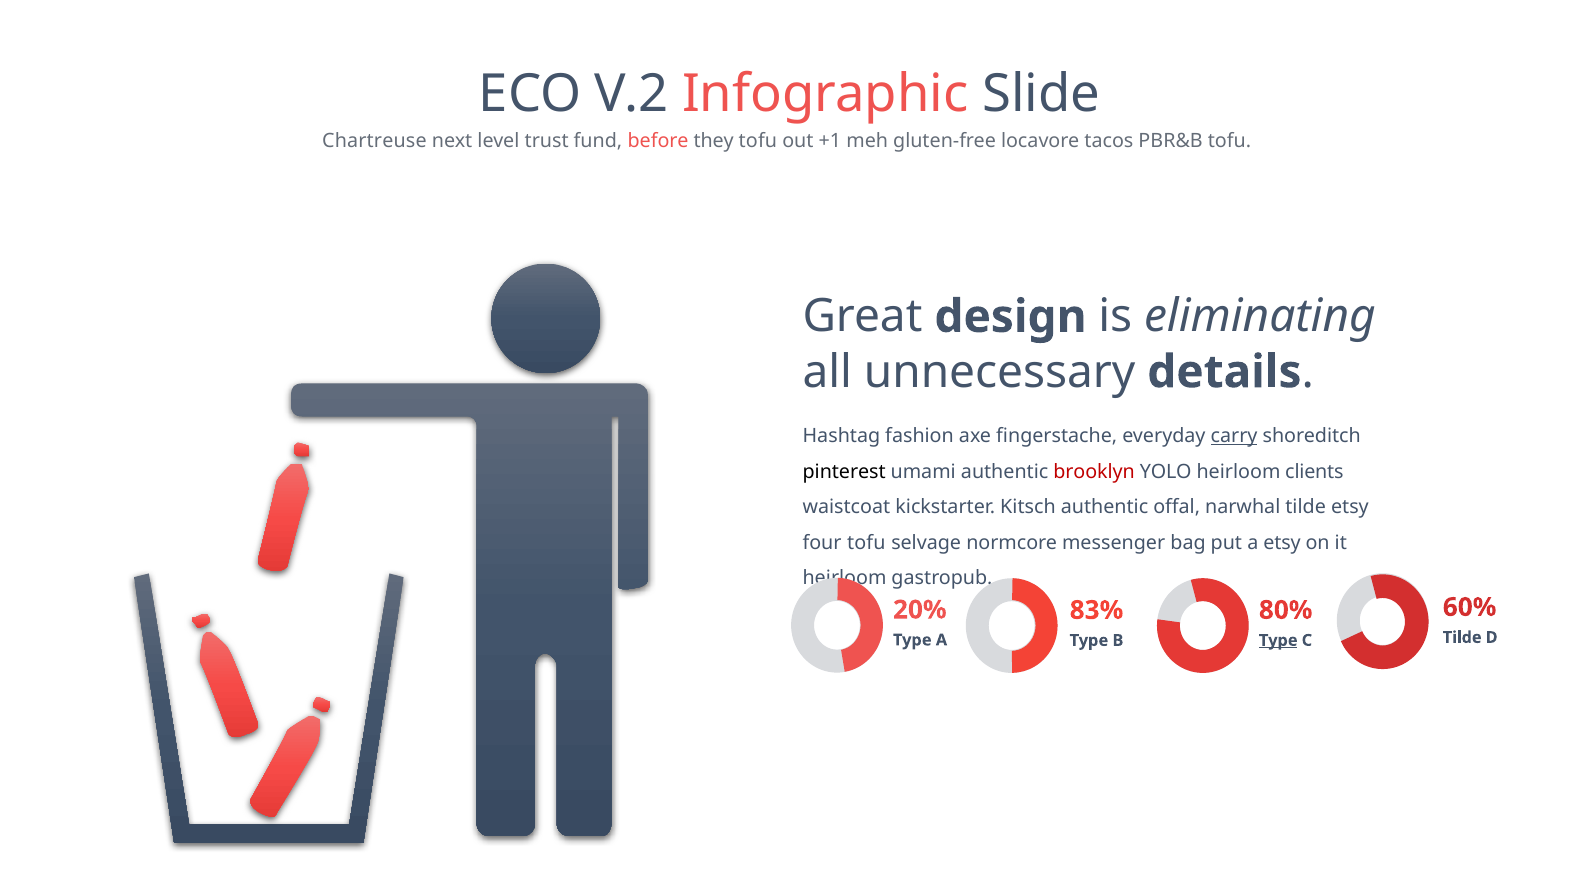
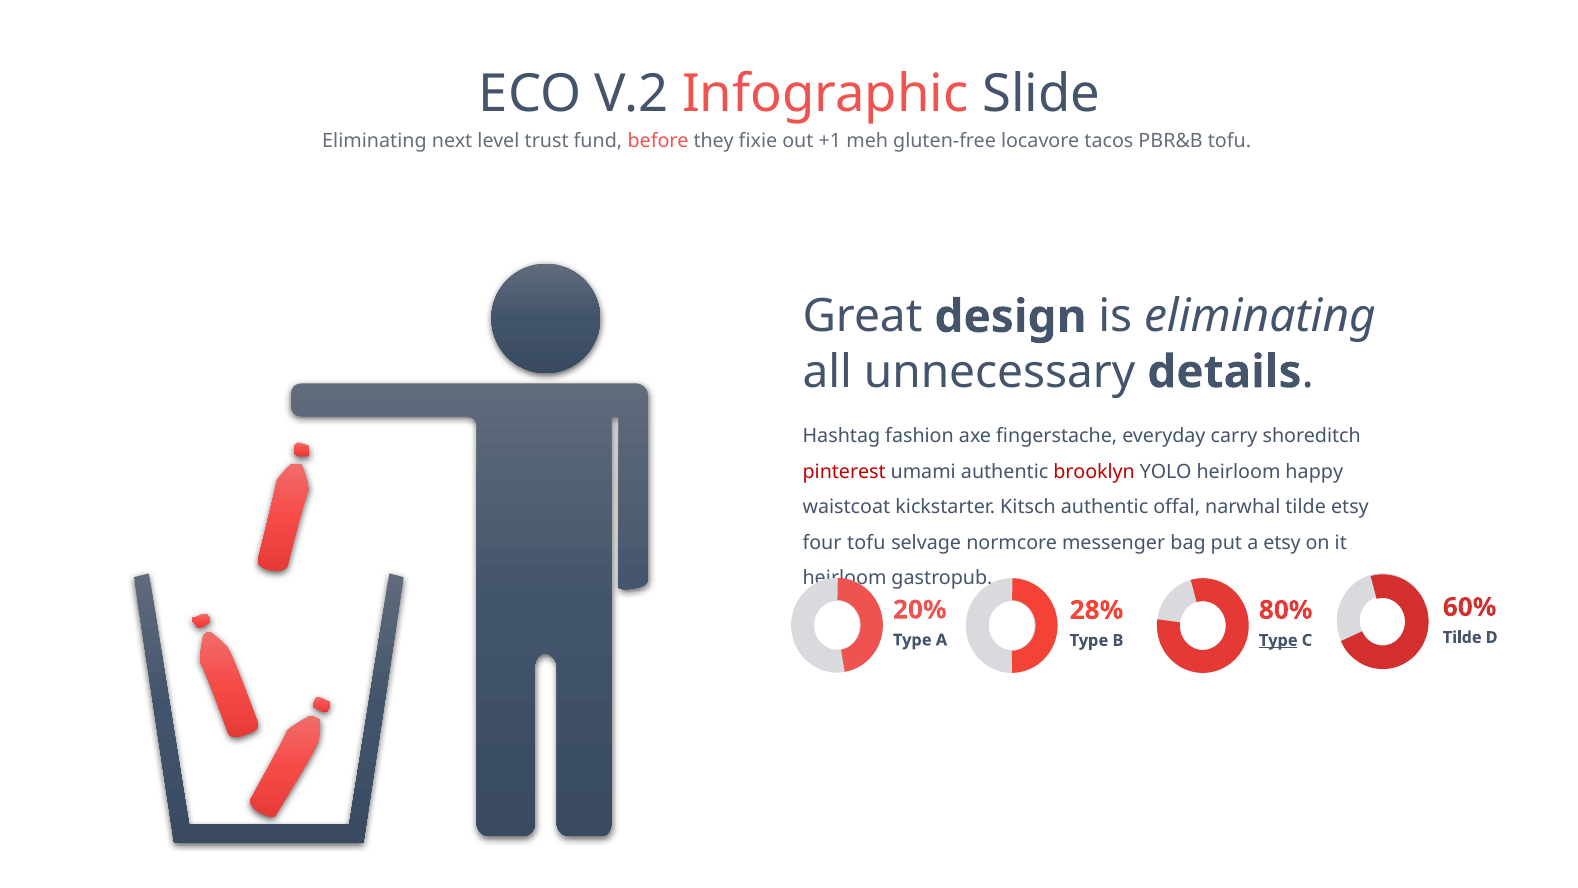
Chartreuse at (374, 140): Chartreuse -> Eliminating
they tofu: tofu -> fixie
carry underline: present -> none
pinterest colour: black -> red
clients: clients -> happy
83%: 83% -> 28%
